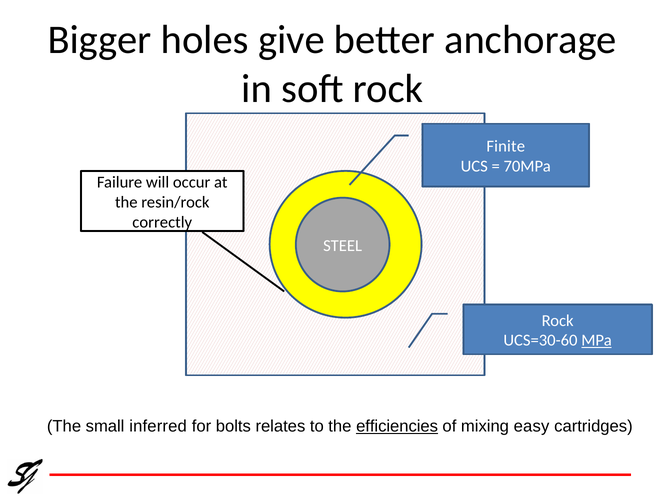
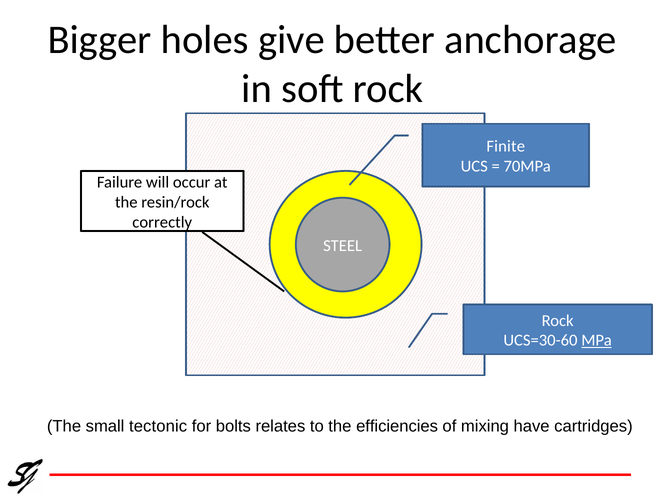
inferred: inferred -> tectonic
efficiencies underline: present -> none
easy: easy -> have
